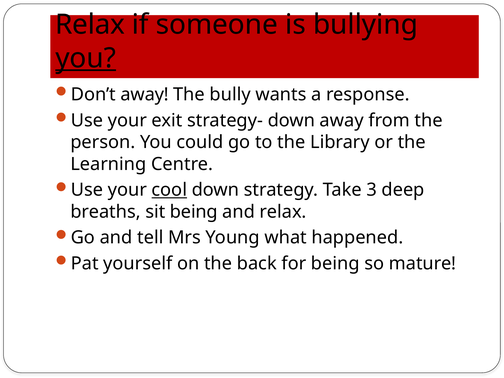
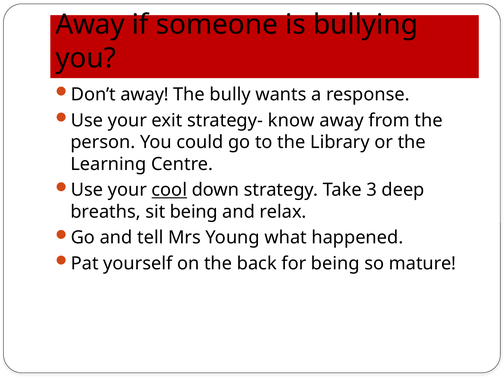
Relax at (90, 25): Relax -> Away
you at (86, 58) underline: present -> none
strategy- down: down -> know
